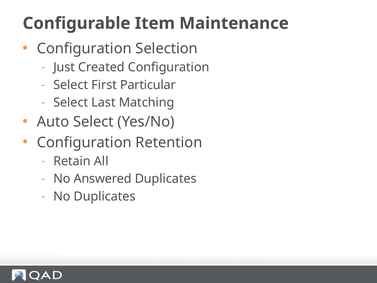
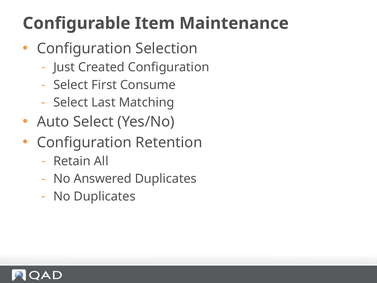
Particular: Particular -> Consume
